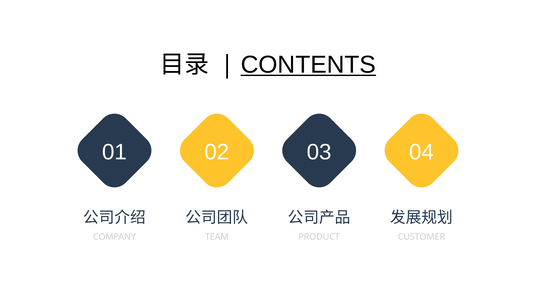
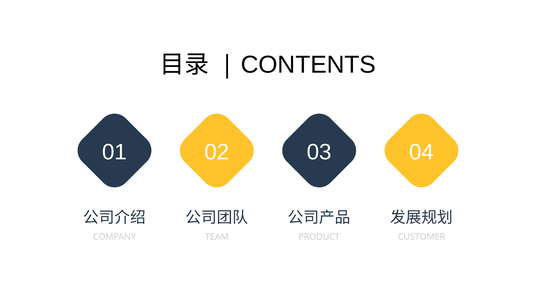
CONTENTS underline: present -> none
